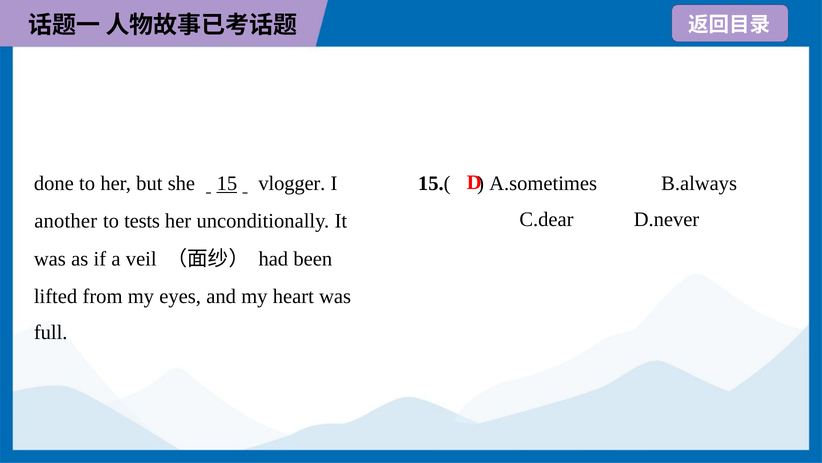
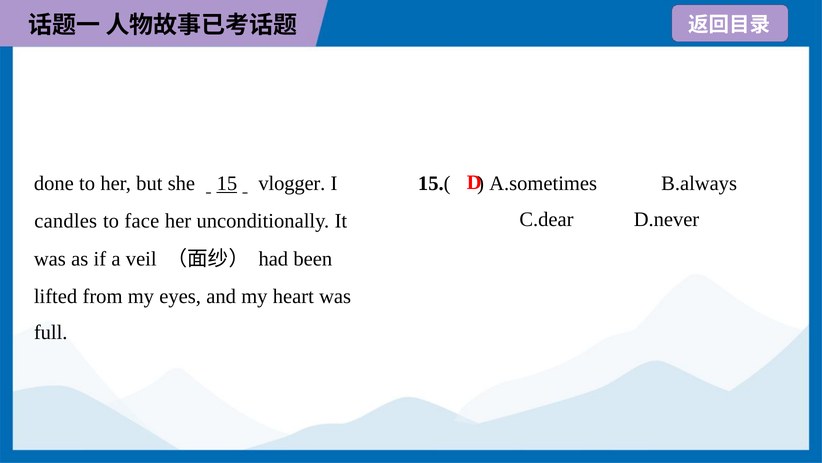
another: another -> candles
tests: tests -> face
